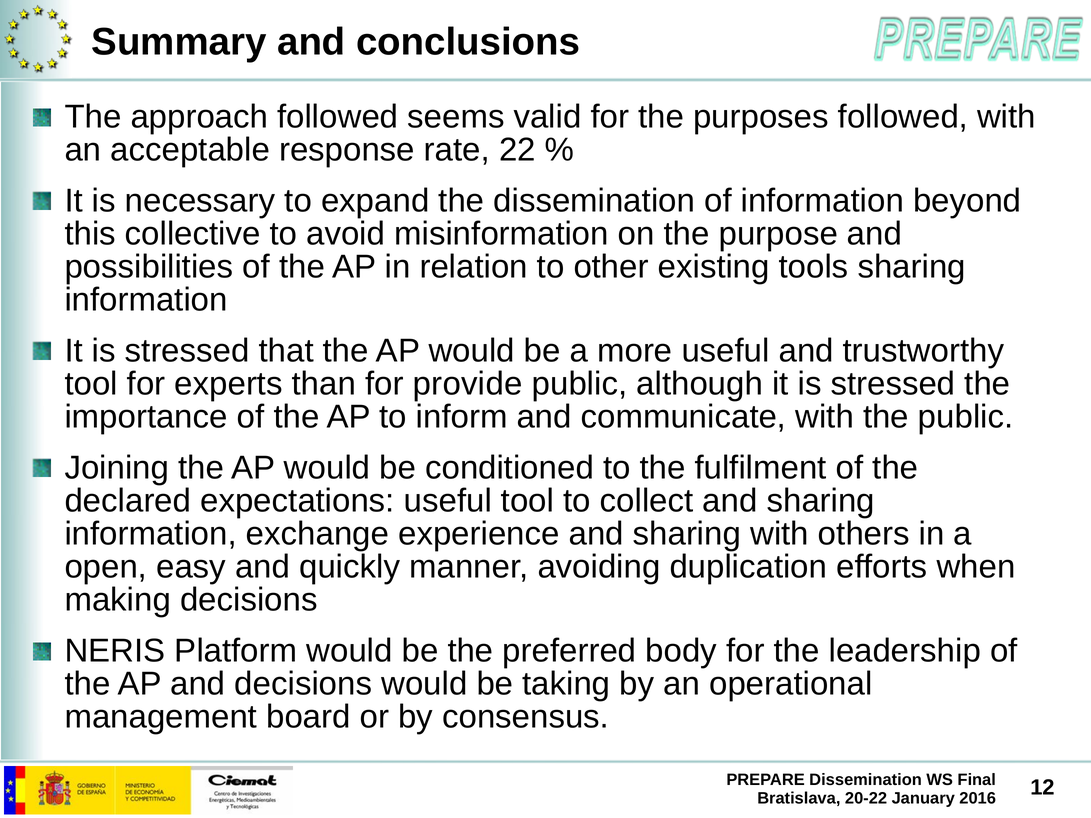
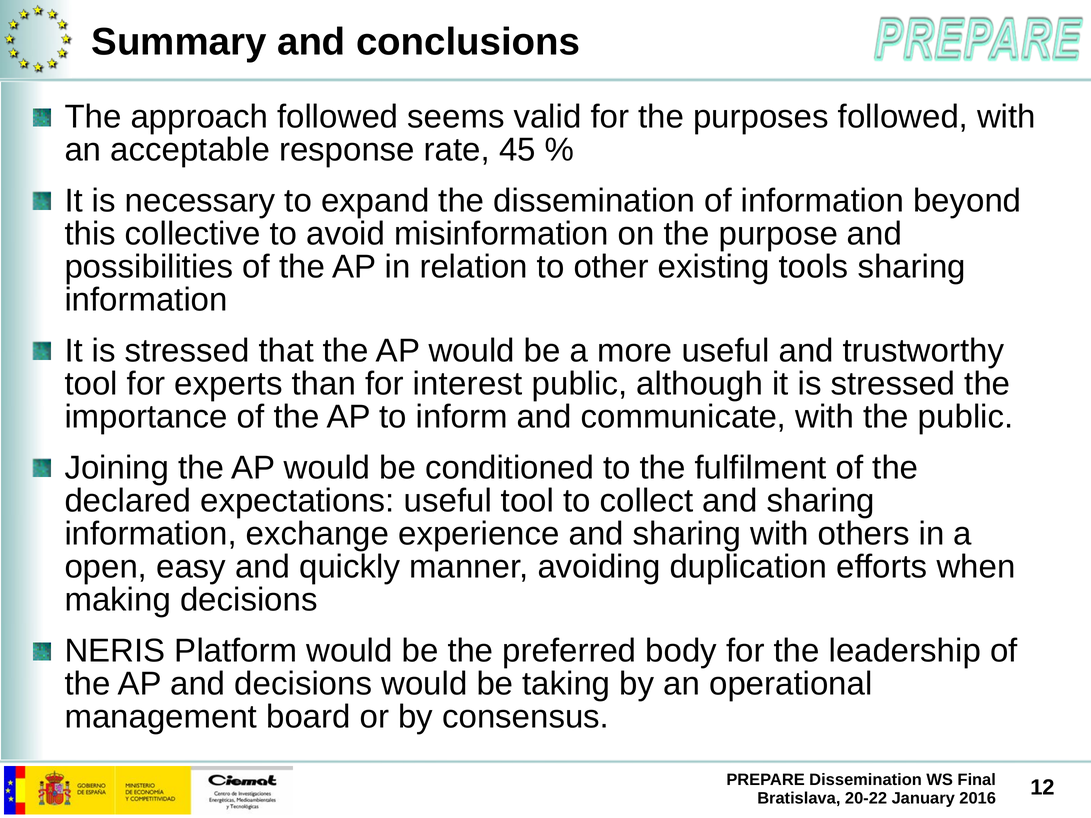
22: 22 -> 45
provide: provide -> interest
